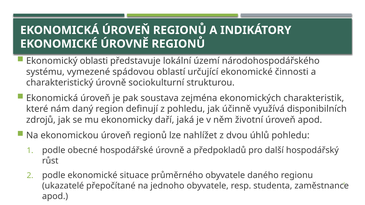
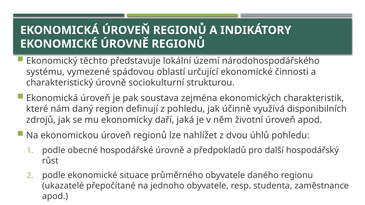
oblasti: oblasti -> těchto
